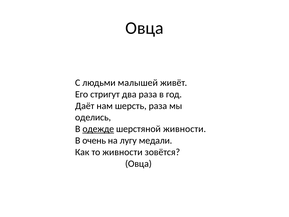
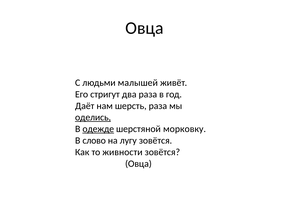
оделись underline: none -> present
шерстяной живности: живности -> морковку
очень: очень -> слово
лугу медали: медали -> зовётся
